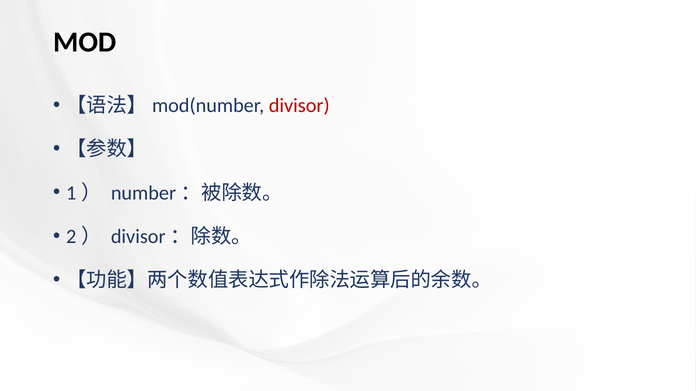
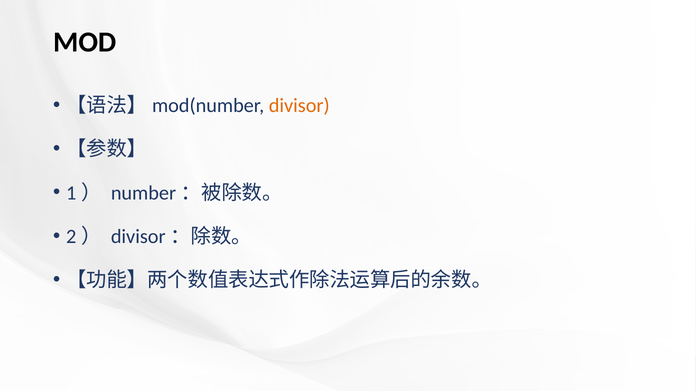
divisor colour: red -> orange
